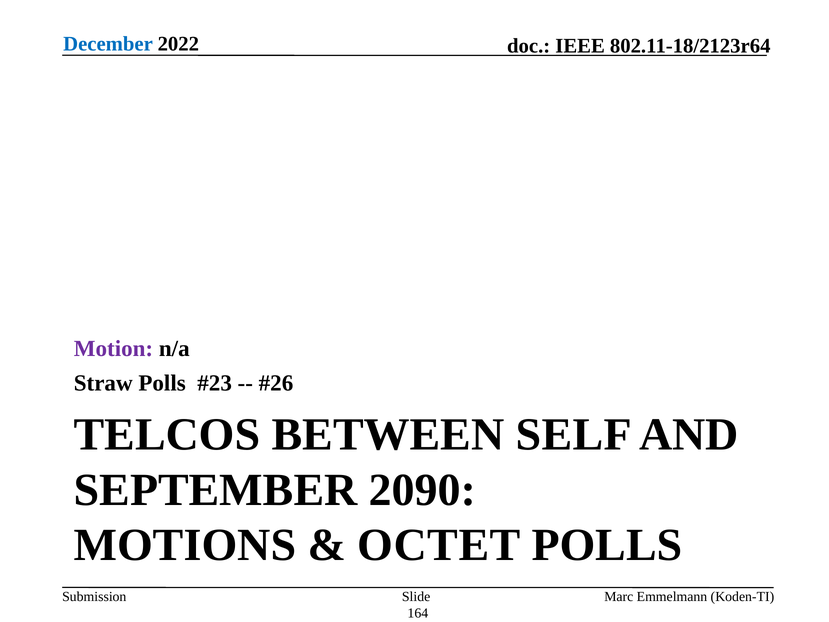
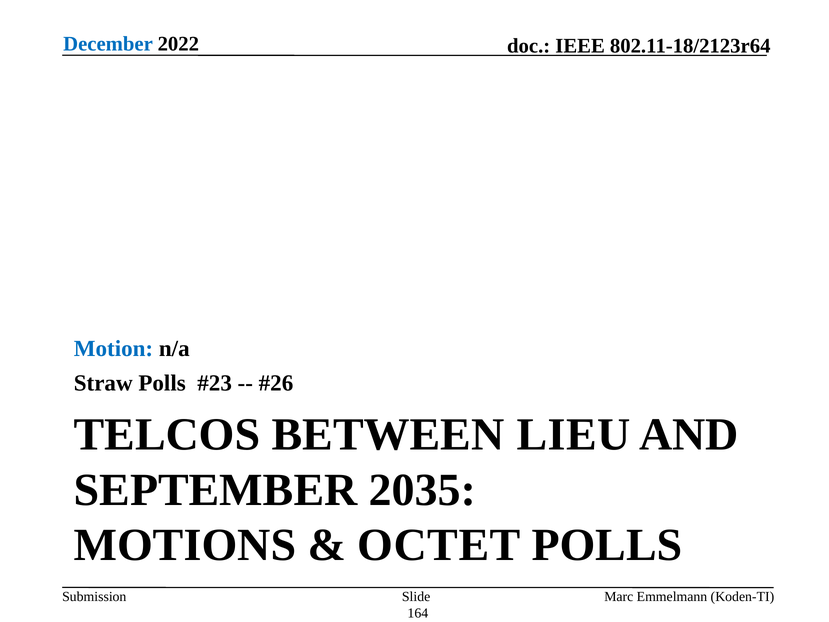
Motion colour: purple -> blue
SELF: SELF -> LIEU
2090: 2090 -> 2035
